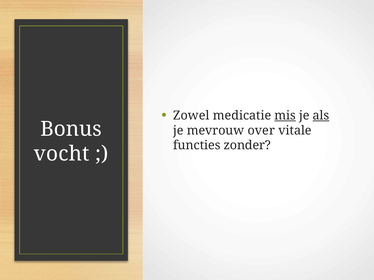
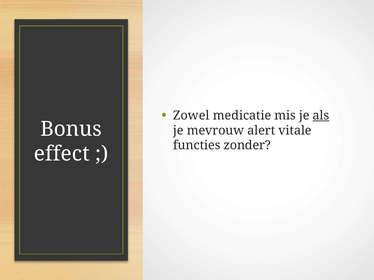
mis underline: present -> none
over: over -> alert
vocht: vocht -> effect
